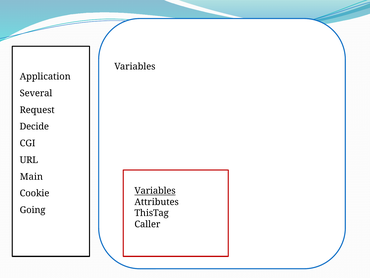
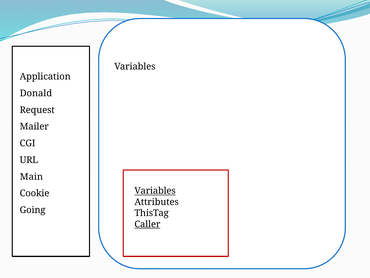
Several: Several -> Donald
Decide: Decide -> Mailer
Caller underline: none -> present
